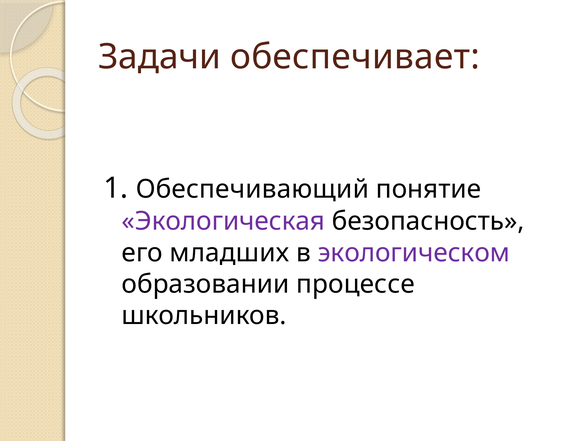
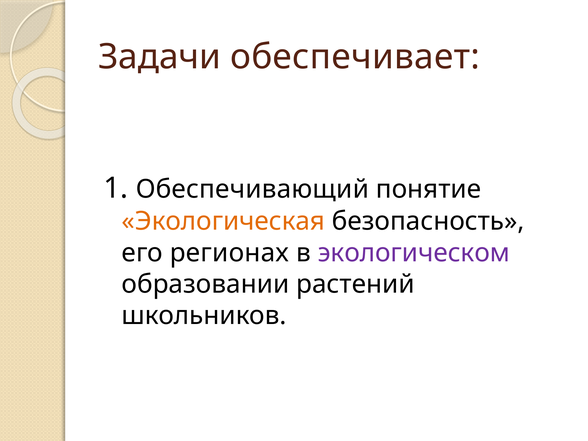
Экологическая colour: purple -> orange
младших: младших -> регионах
процессе: процессе -> растений
